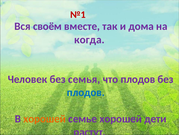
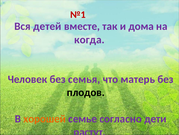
своём: своём -> детей
что плодов: плодов -> матерь
плодов at (86, 92) colour: blue -> black
семье хорошей: хорошей -> согласно
